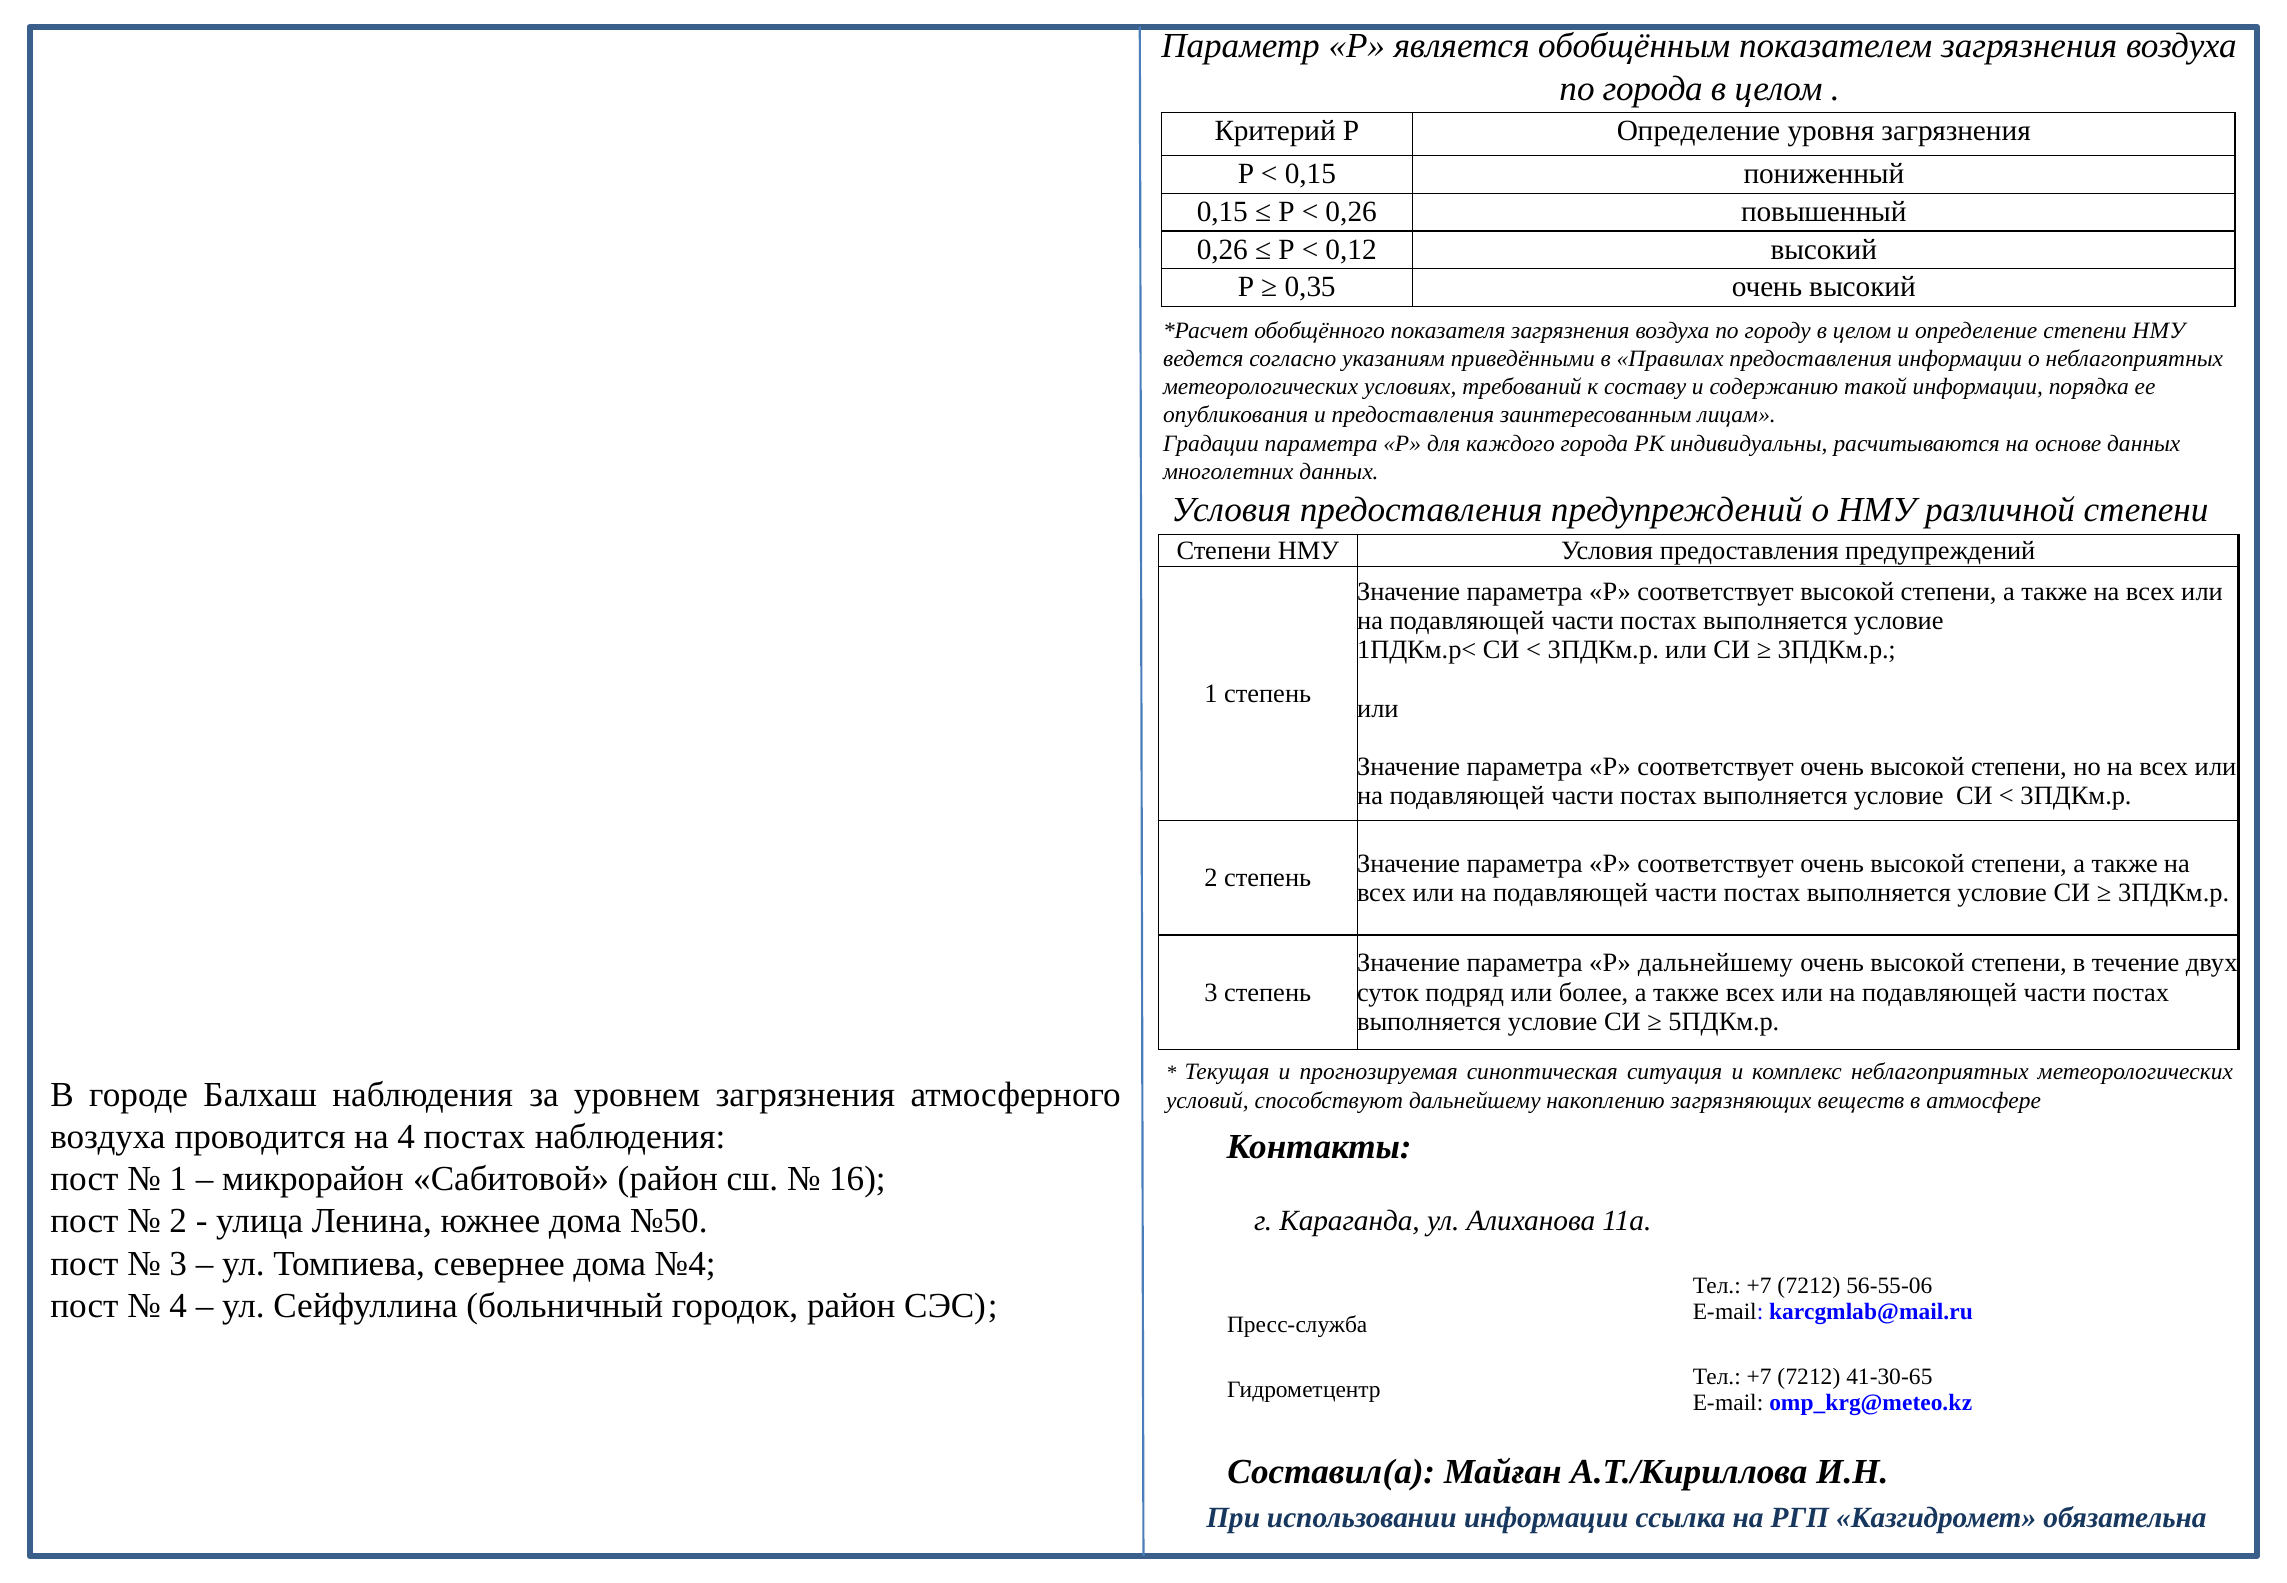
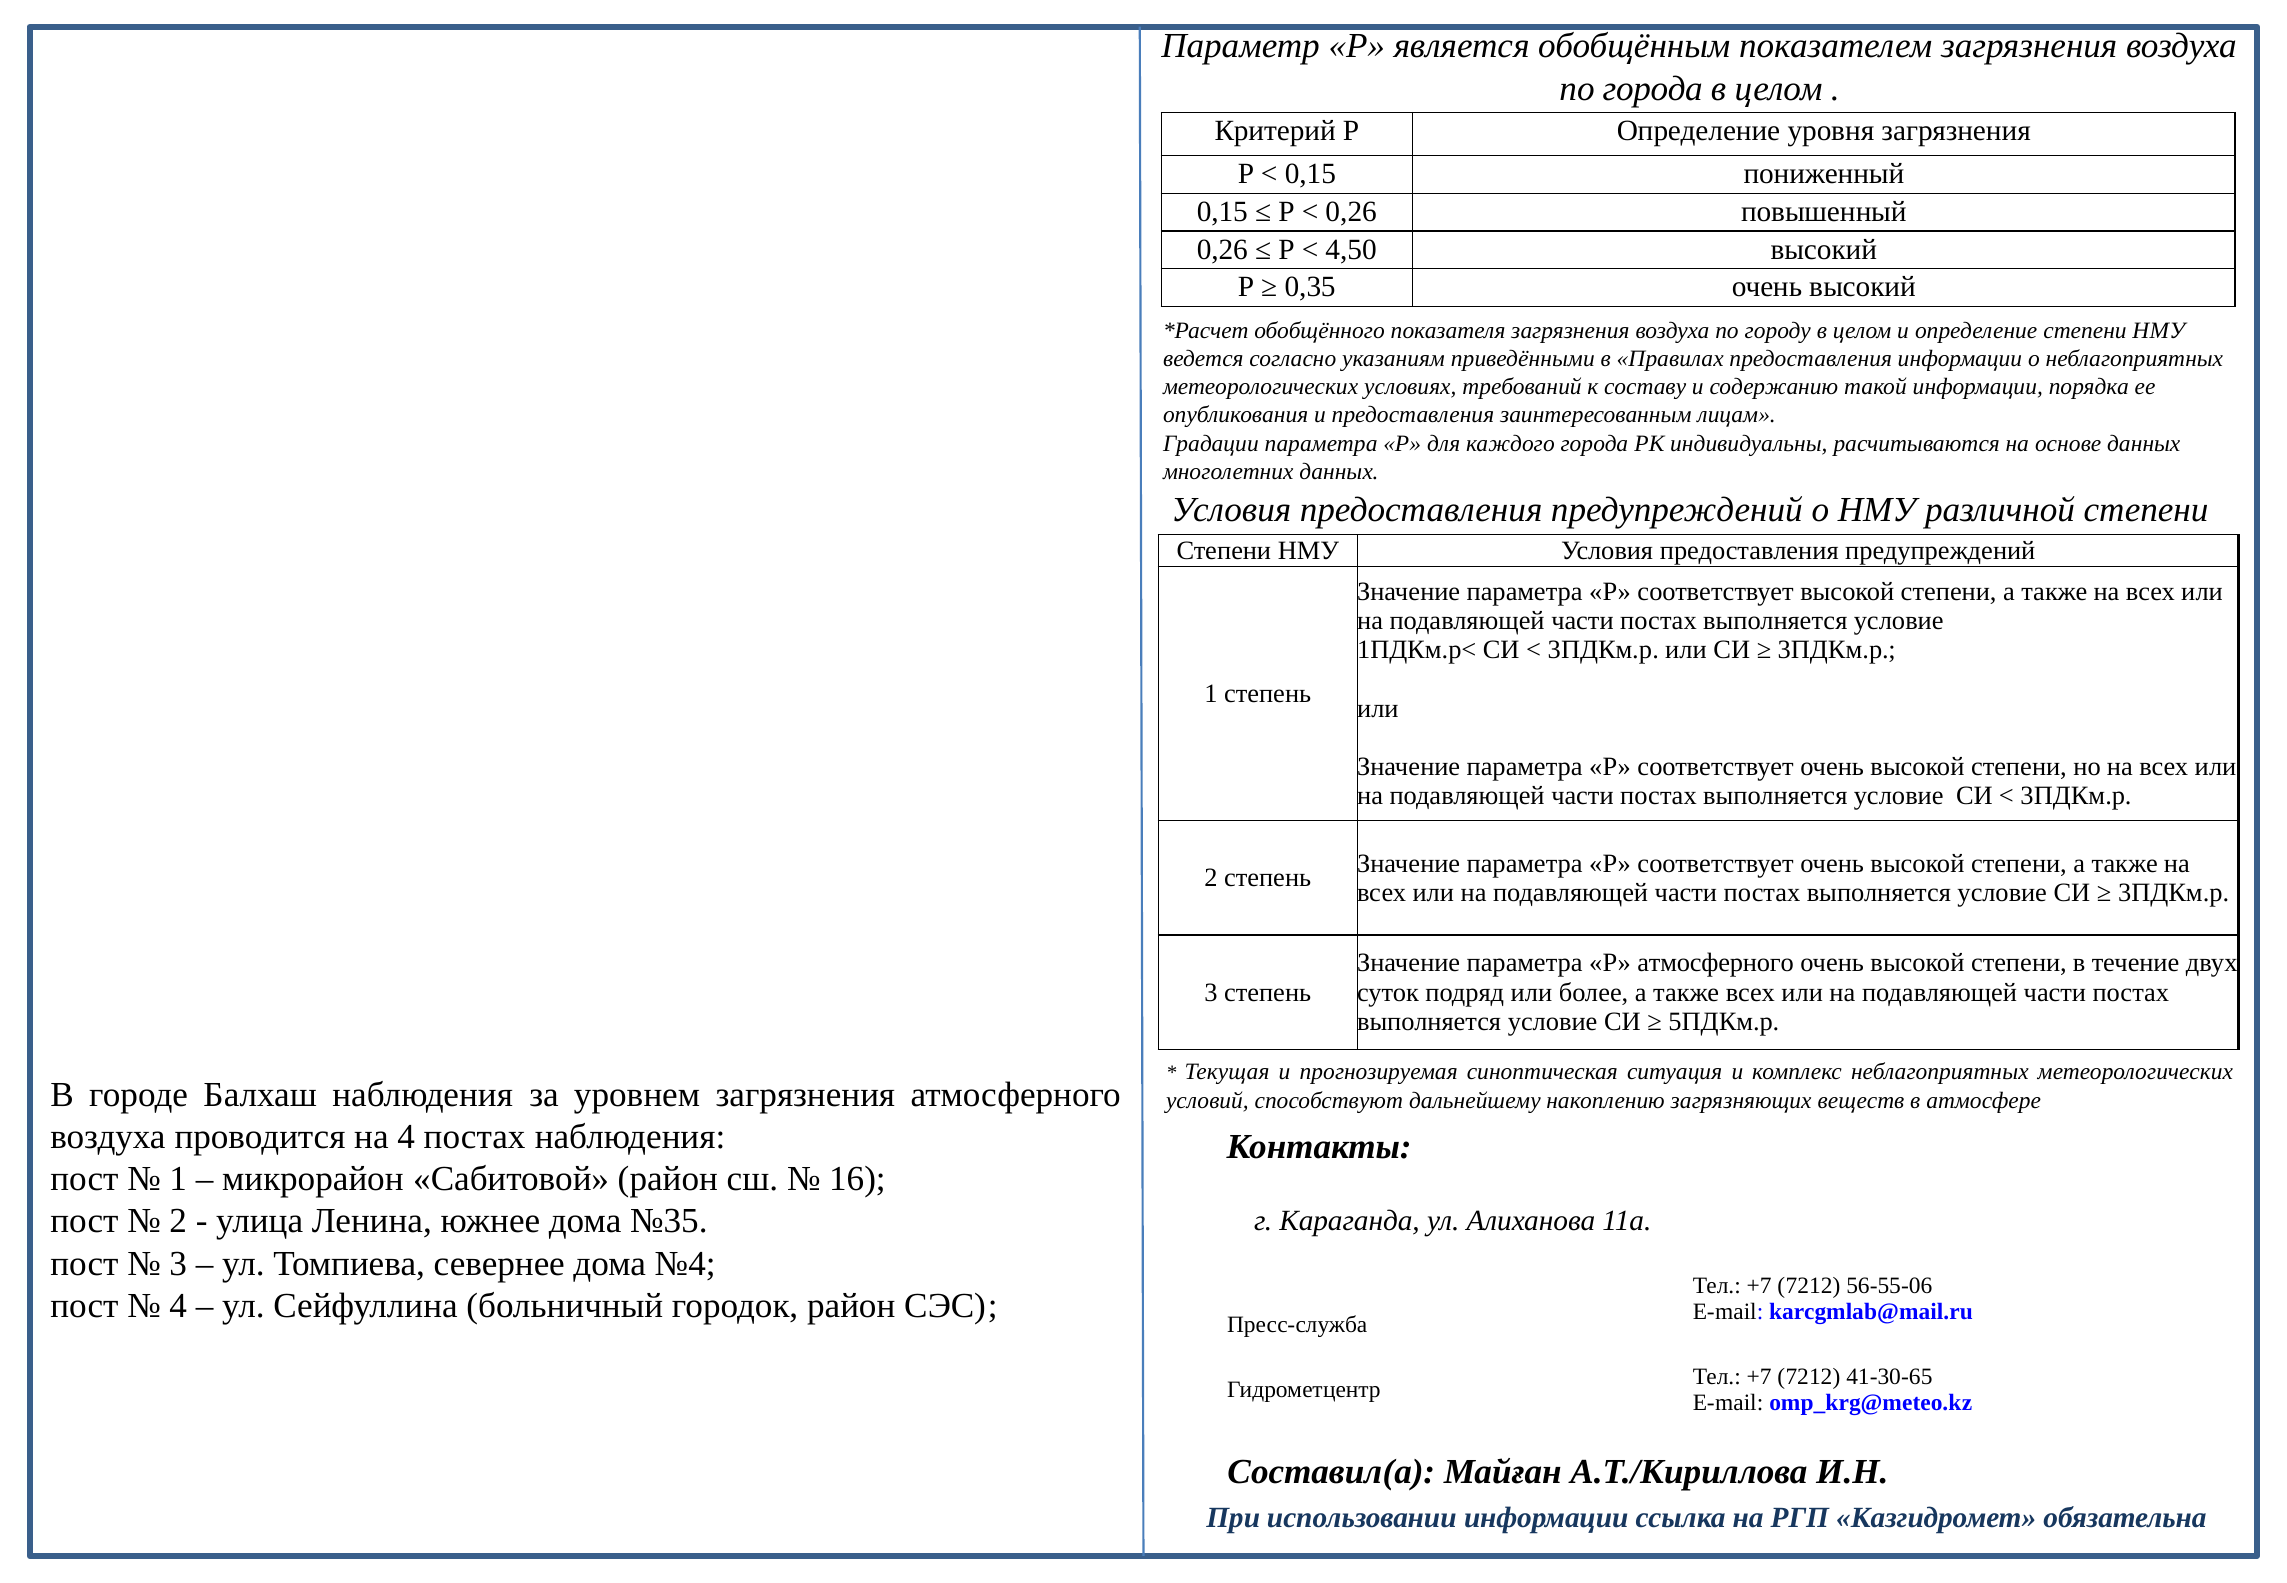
0,12: 0,12 -> 4,50
Р дальнейшему: дальнейшему -> атмосферного
№50: №50 -> №35
